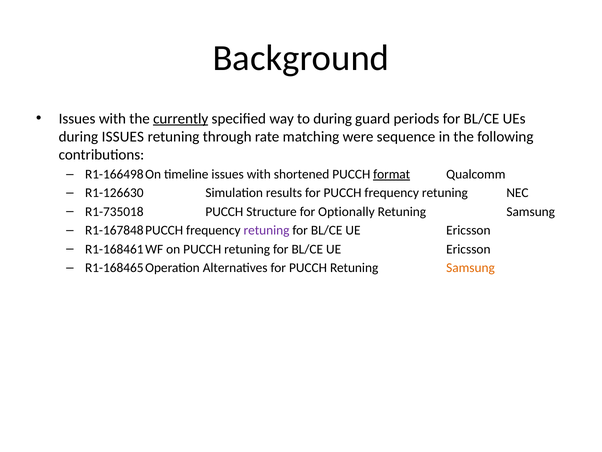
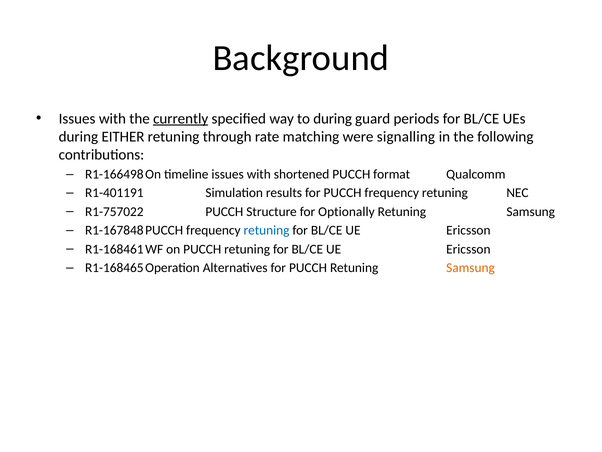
during ISSUES: ISSUES -> EITHER
sequence: sequence -> signalling
format underline: present -> none
R1-126630: R1-126630 -> R1-401191
R1-735018: R1-735018 -> R1-757022
retuning at (267, 230) colour: purple -> blue
